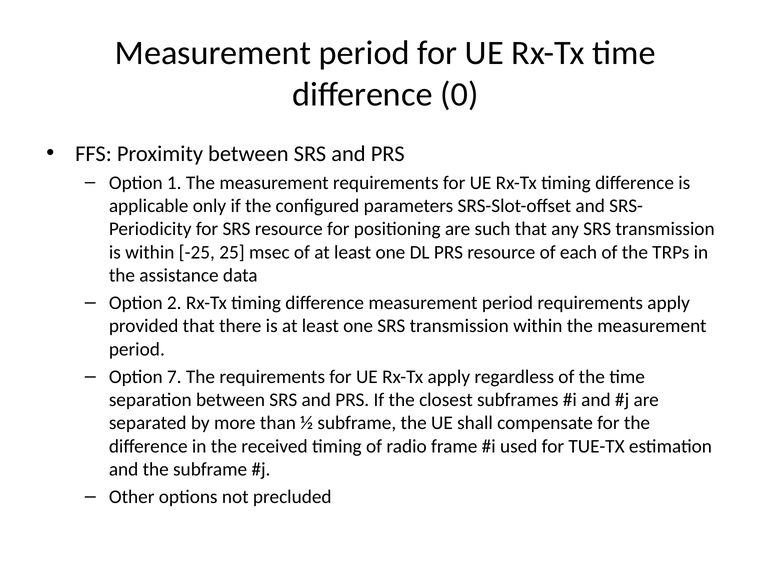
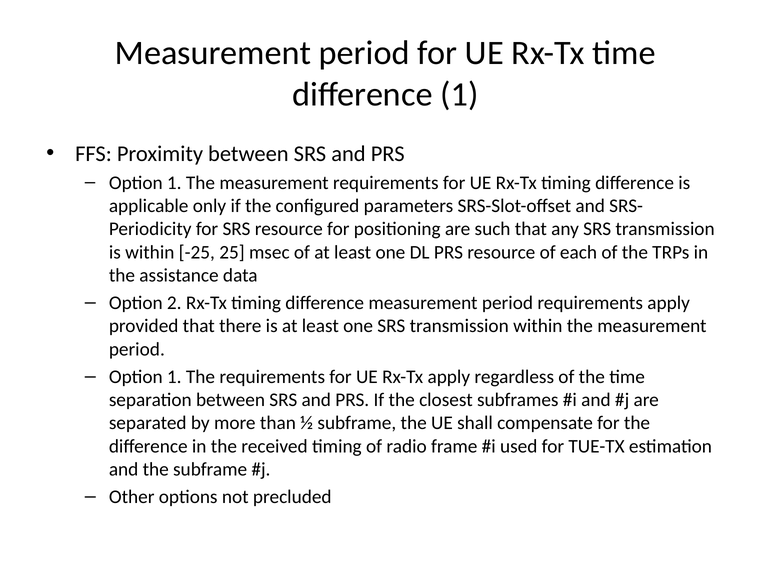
difference 0: 0 -> 1
7 at (174, 377): 7 -> 1
